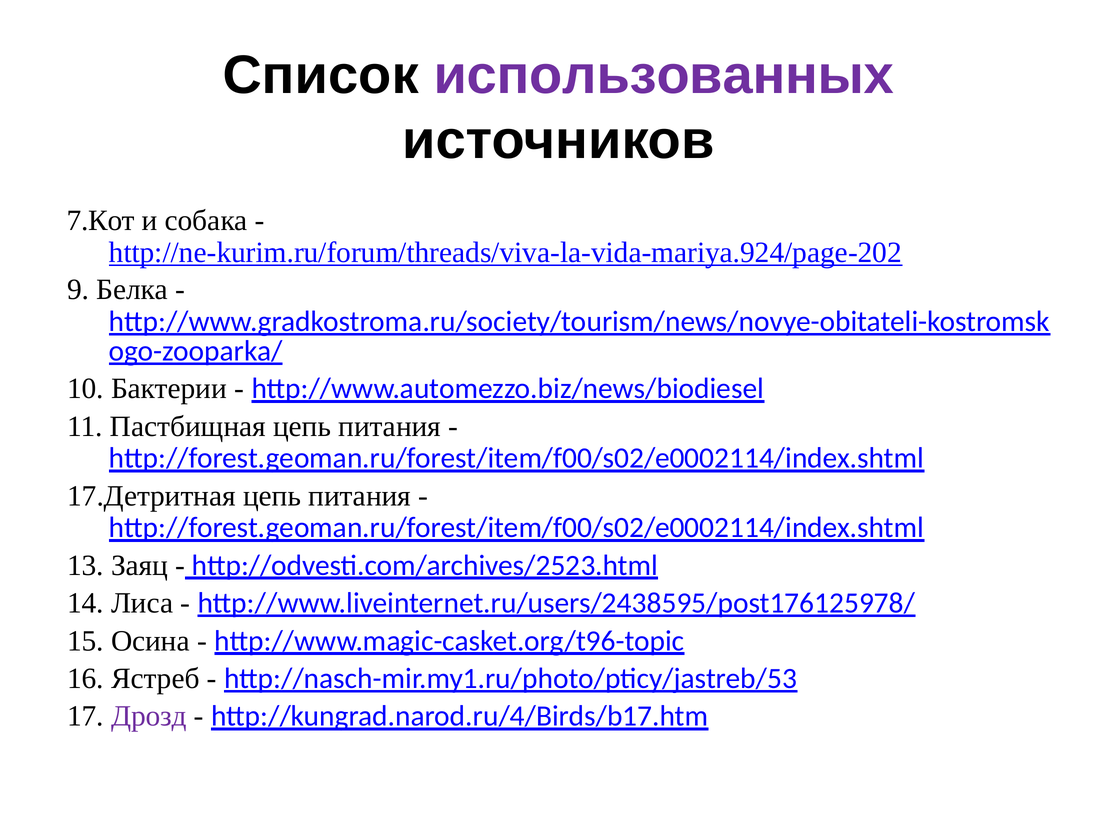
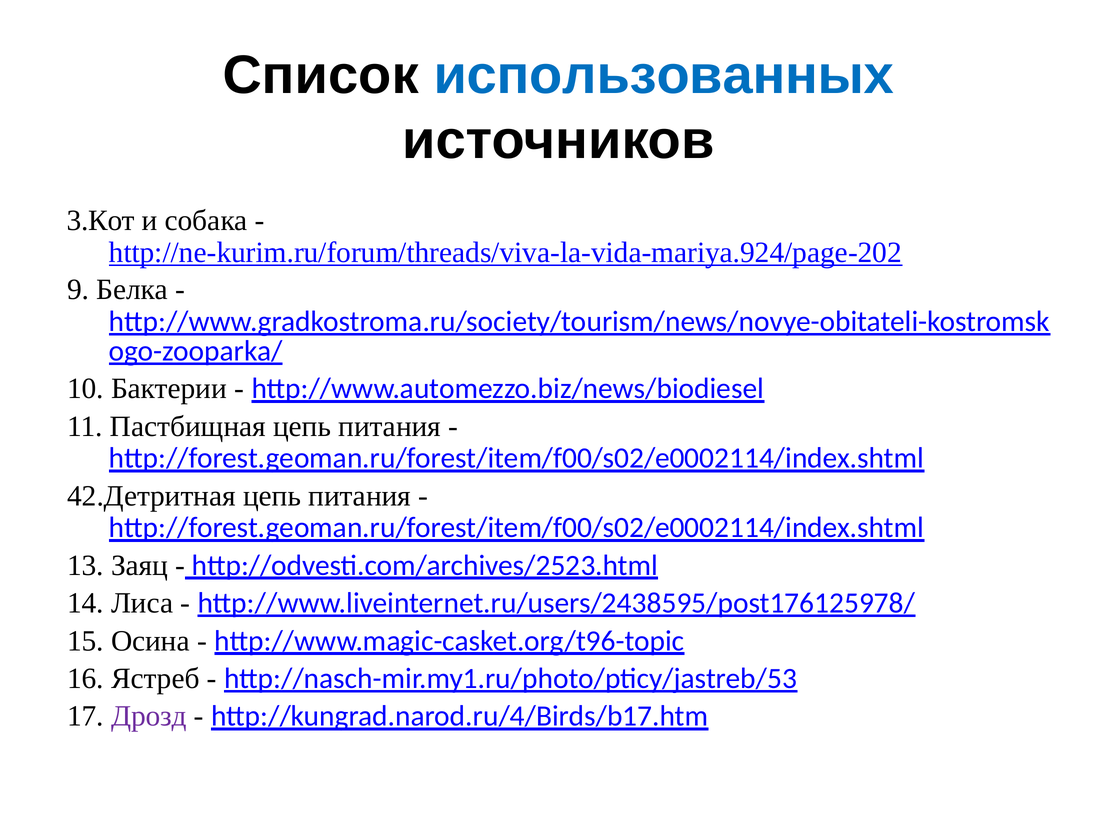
использованных colour: purple -> blue
7.Кот: 7.Кот -> 3.Кот
17.Детритная: 17.Детритная -> 42.Детритная
